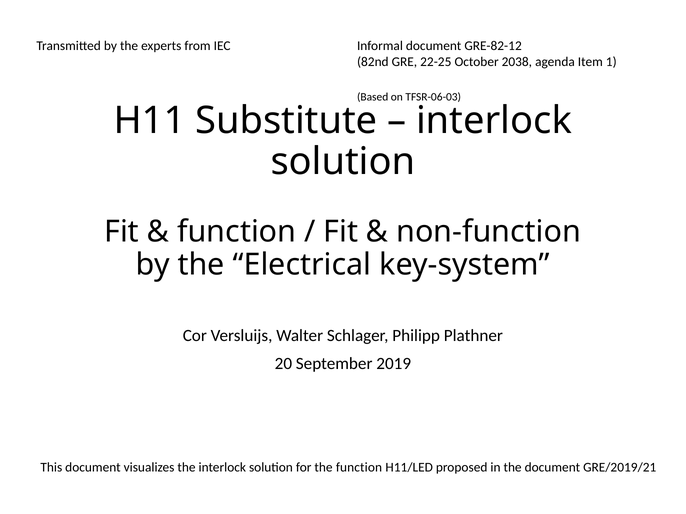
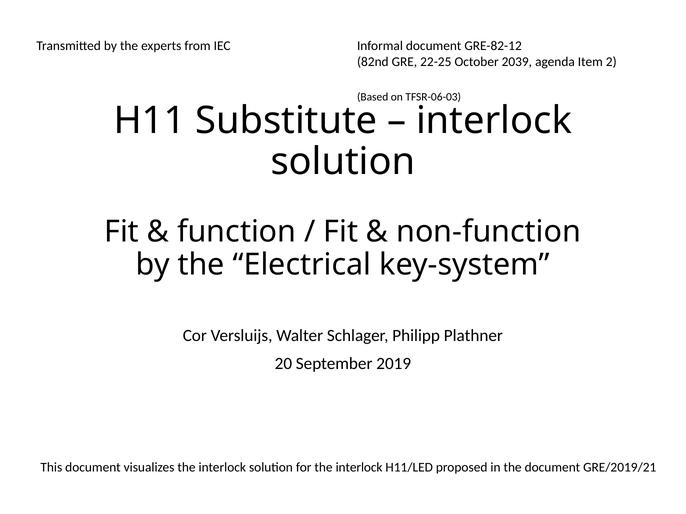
2038: 2038 -> 2039
1: 1 -> 2
for the function: function -> interlock
